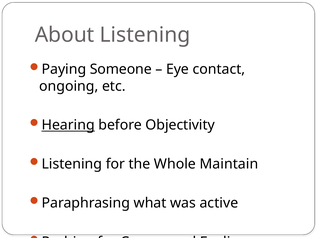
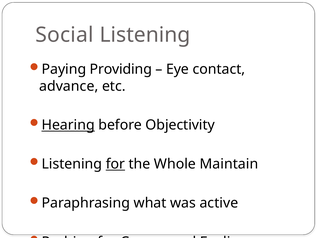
About: About -> Social
Someone: Someone -> Providing
ongoing: ongoing -> advance
for at (115, 164) underline: none -> present
